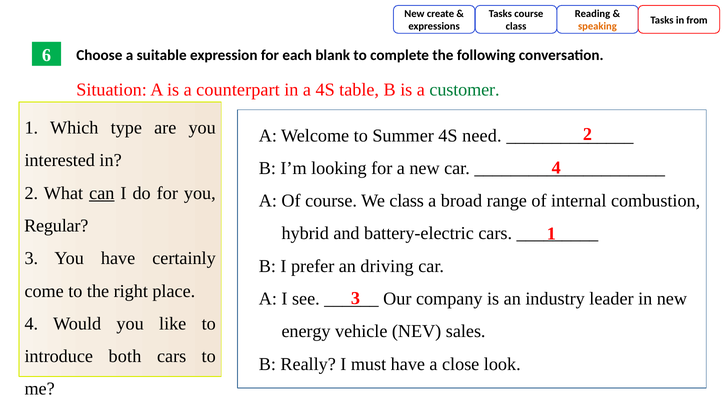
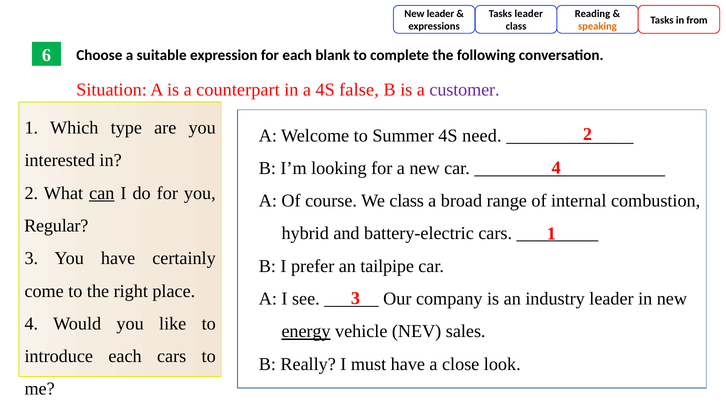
New create: create -> leader
Tasks course: course -> leader
table: table -> false
customer colour: green -> purple
driving: driving -> tailpipe
energy underline: none -> present
introduce both: both -> each
